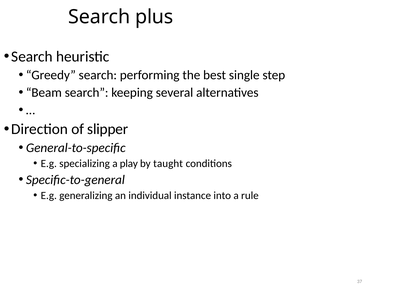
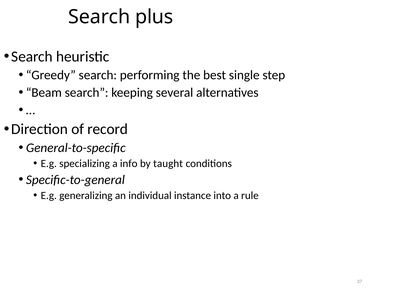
slipper: slipper -> record
play: play -> info
